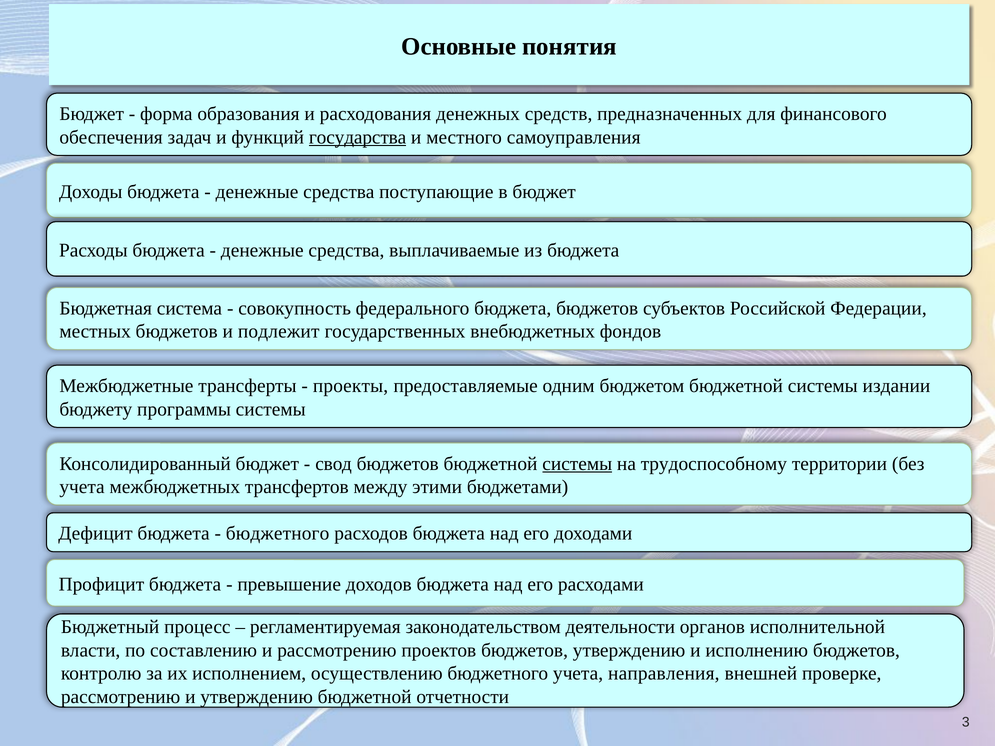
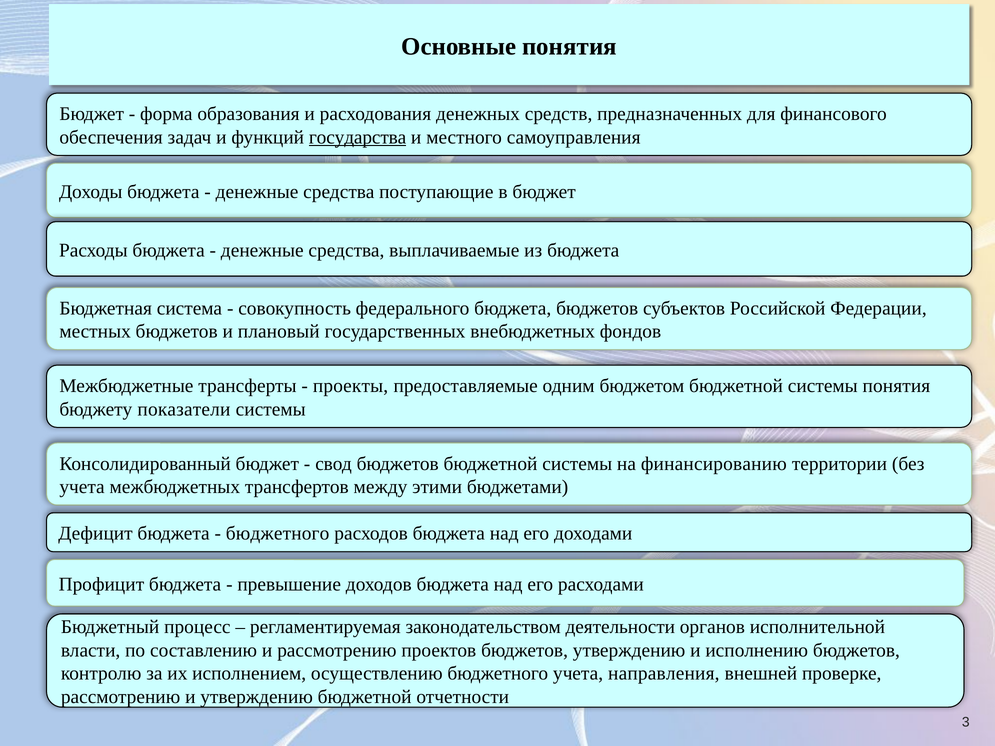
подлежит: подлежит -> плановый
системы издании: издании -> понятия
программы: программы -> показатели
системы at (577, 464) underline: present -> none
трудоспособному: трудоспособному -> финансированию
